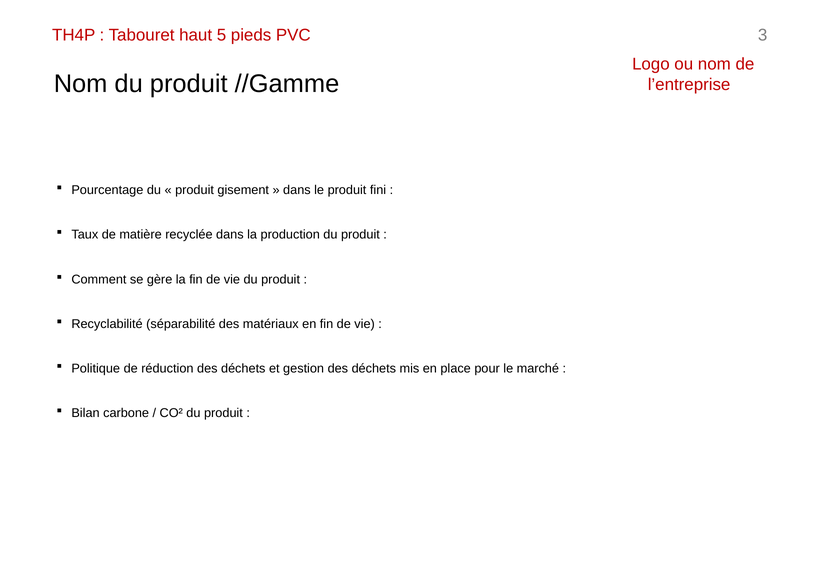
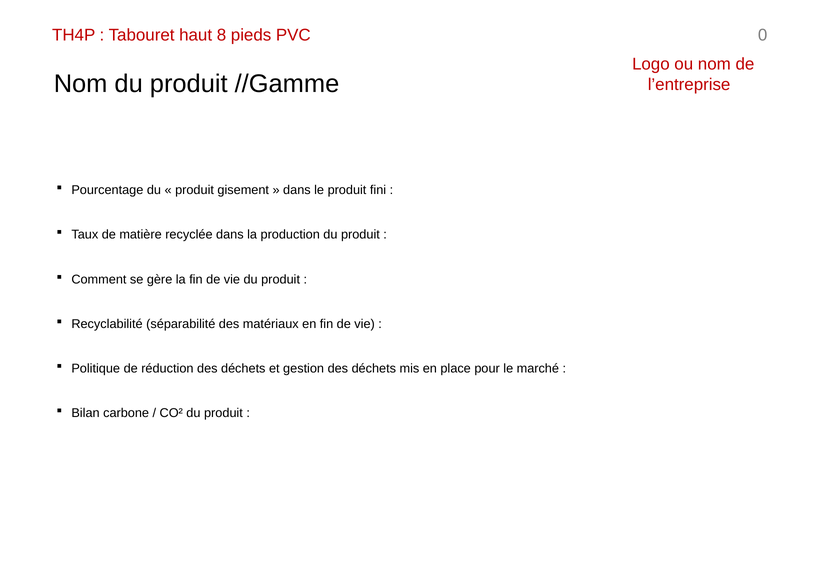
5: 5 -> 8
3: 3 -> 0
